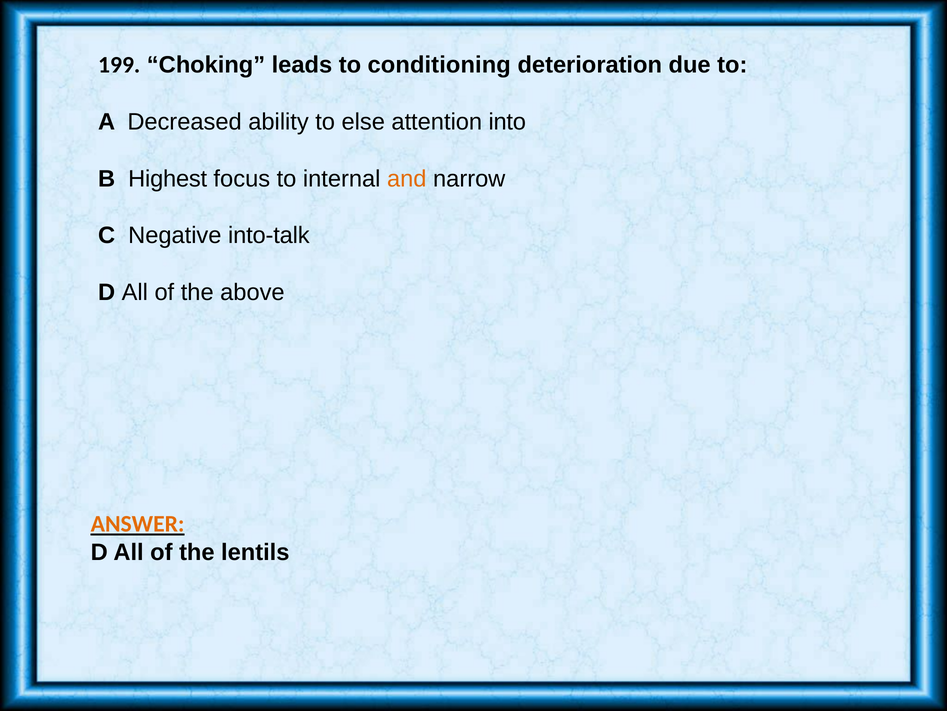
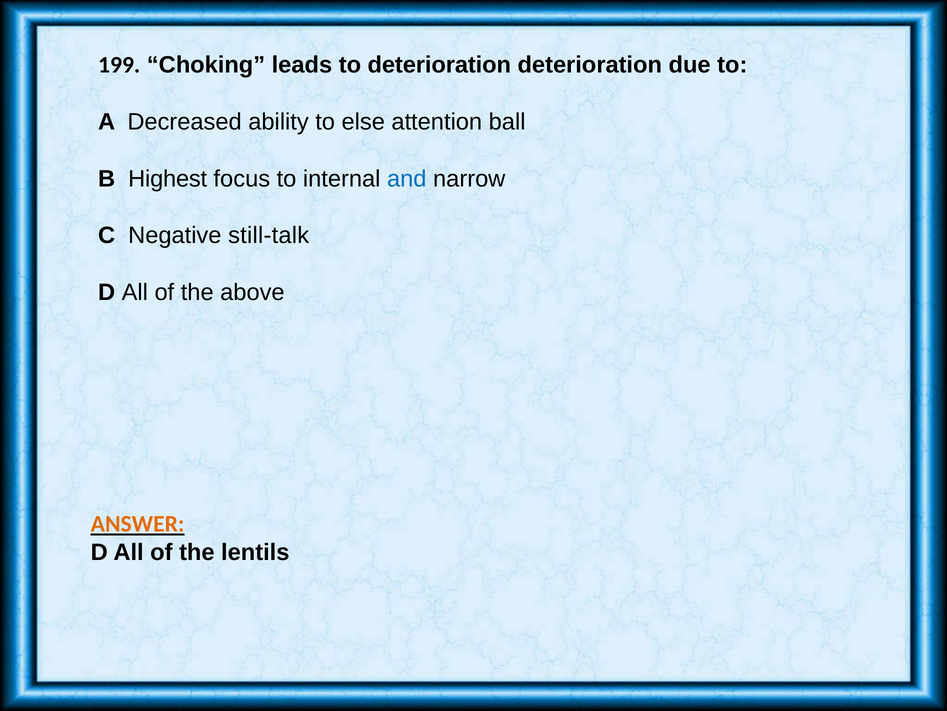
to conditioning: conditioning -> deterioration
into: into -> ball
and colour: orange -> blue
into-talk: into-talk -> still-talk
